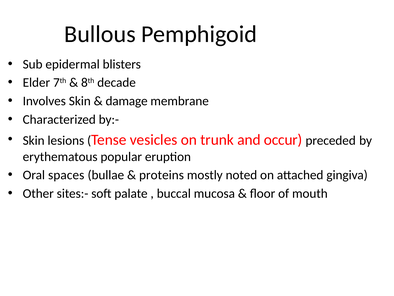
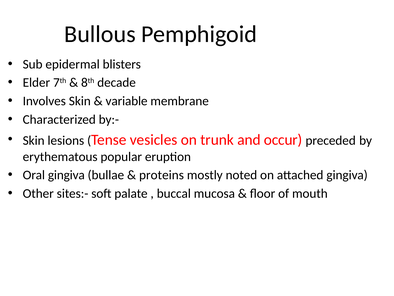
damage: damage -> variable
Oral spaces: spaces -> gingiva
